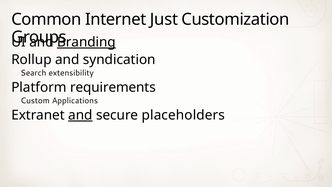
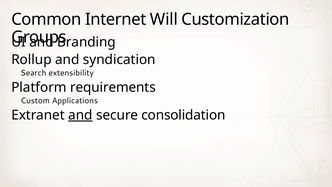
Just: Just -> Will
Branding underline: present -> none
placeholders: placeholders -> consolidation
